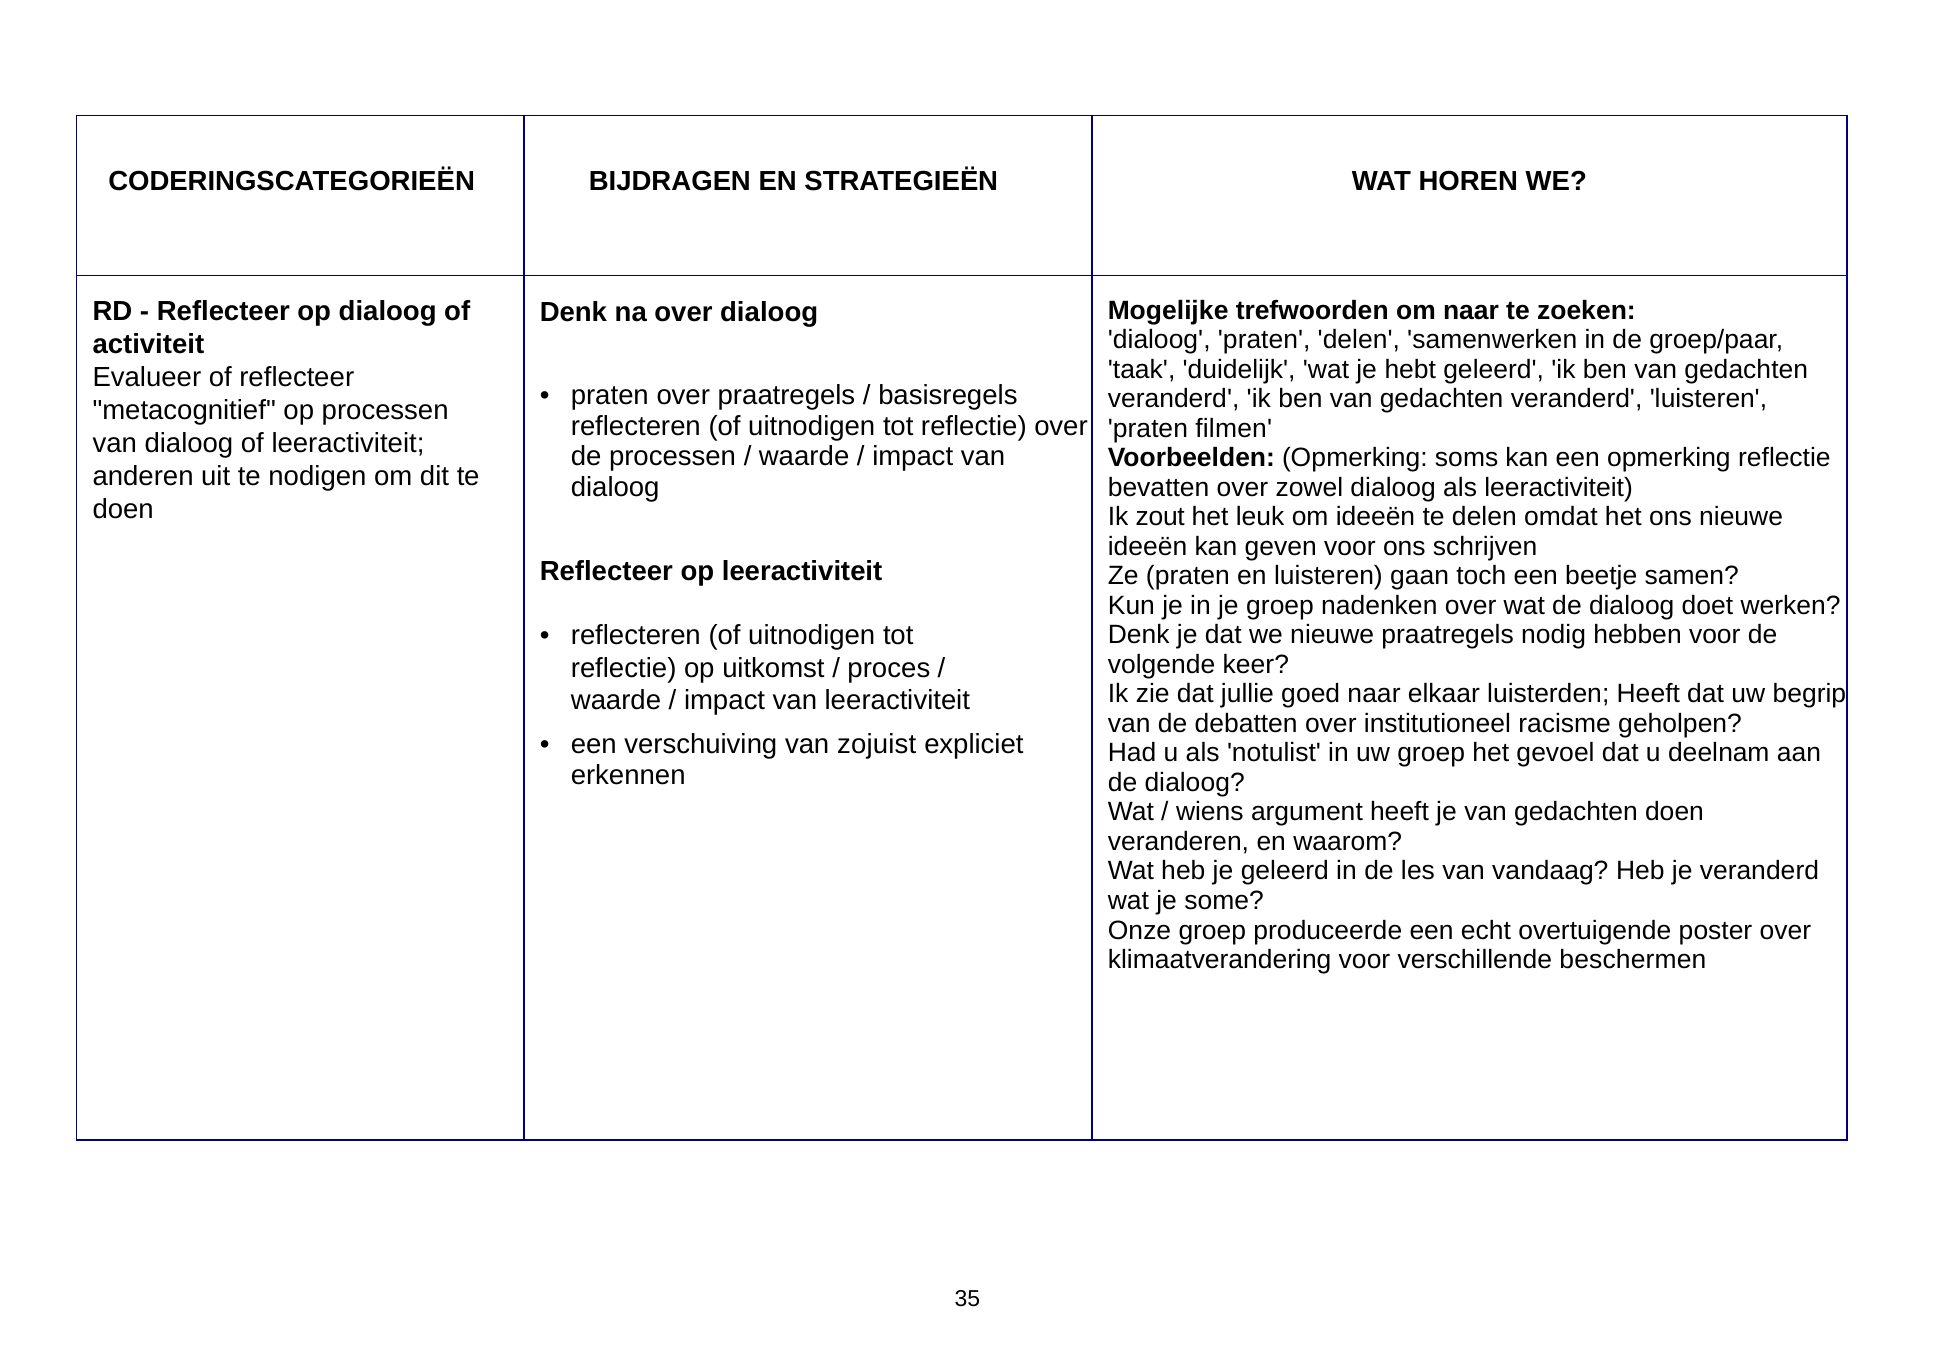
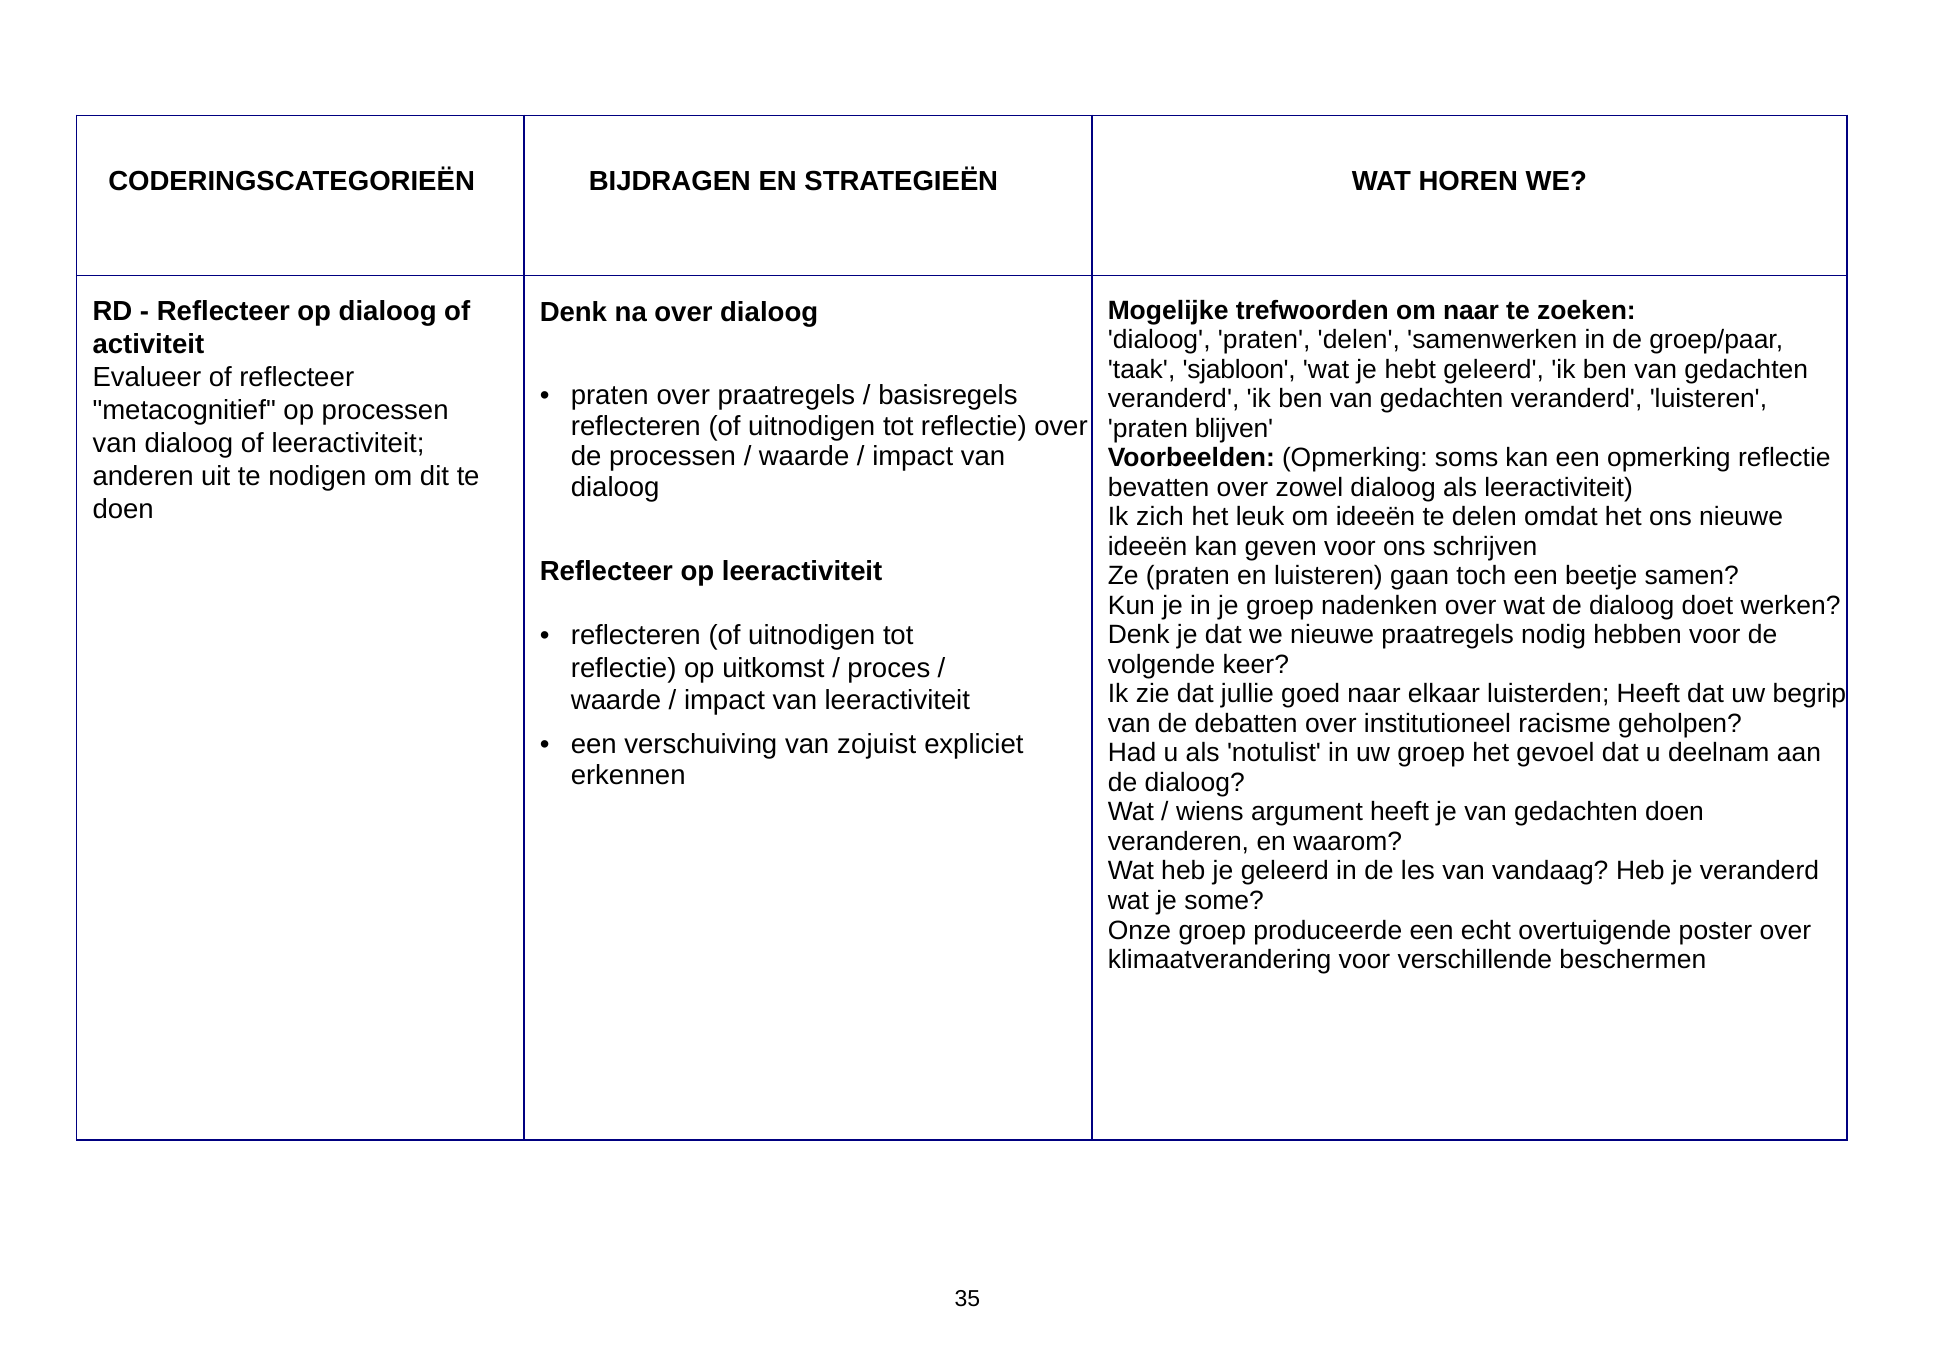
duidelijk: duidelijk -> sjabloon
filmen: filmen -> blijven
zout: zout -> zich
